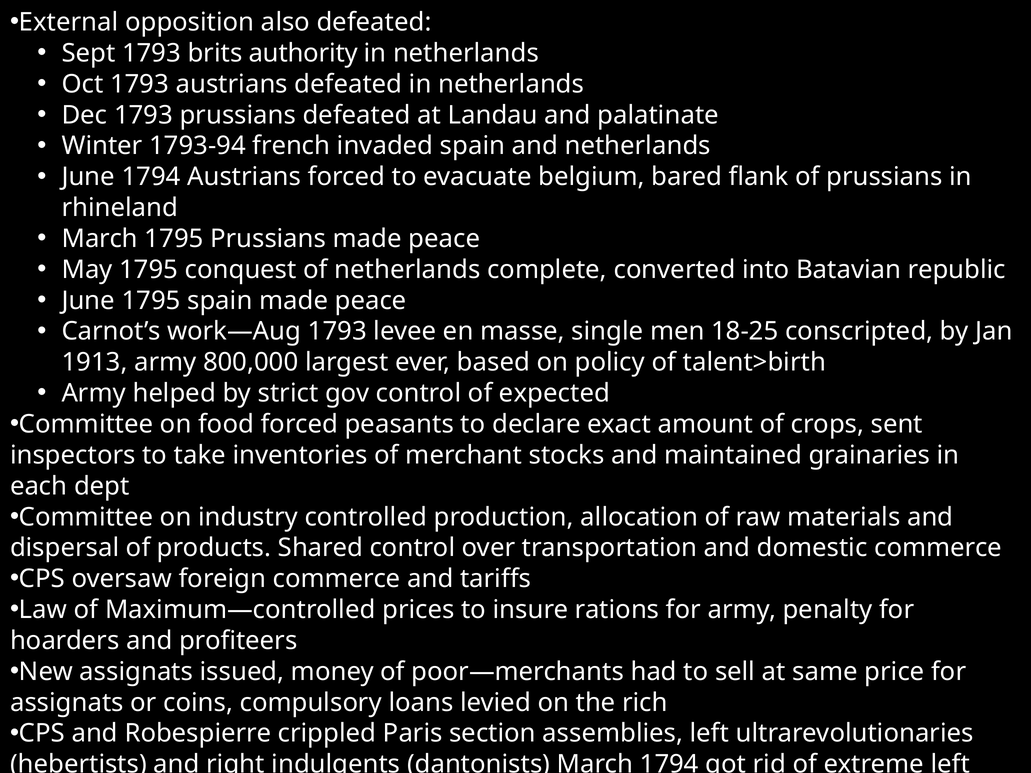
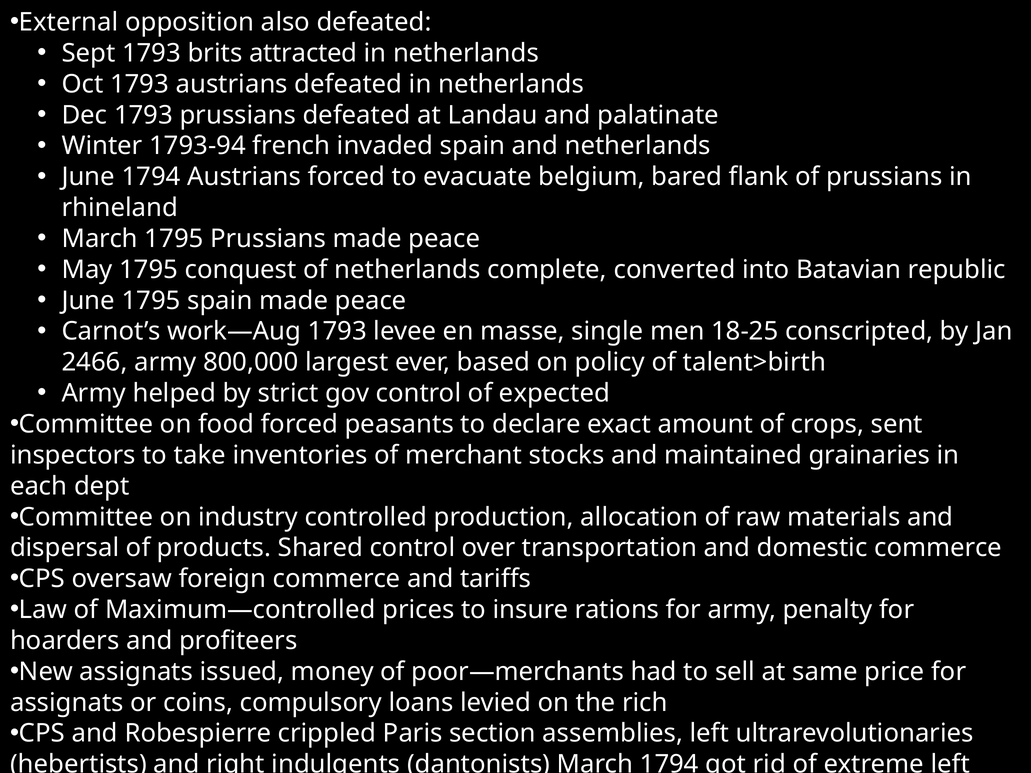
authority: authority -> attracted
1913: 1913 -> 2466
